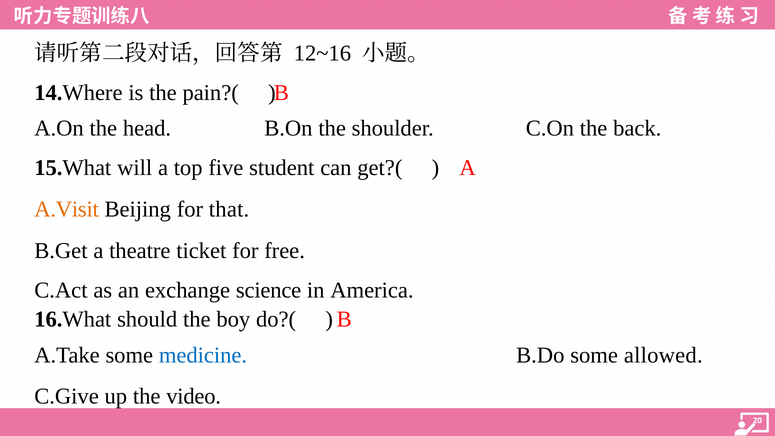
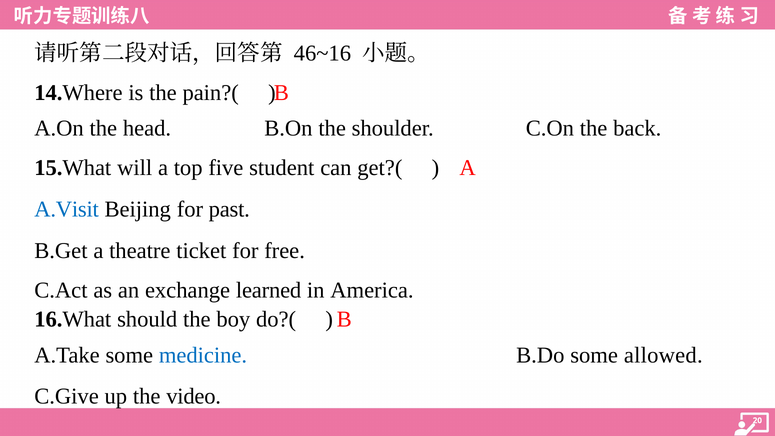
12~16: 12~16 -> 46~16
A.Visit colour: orange -> blue
that: that -> past
science: science -> learned
